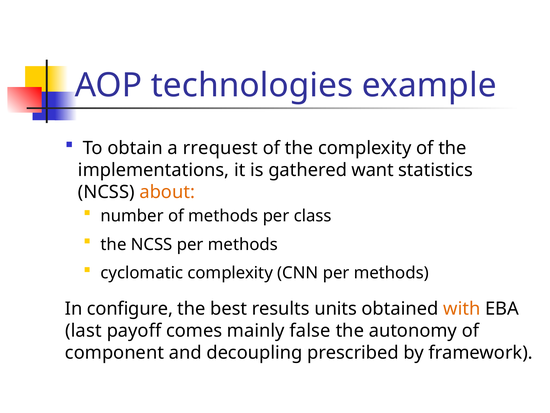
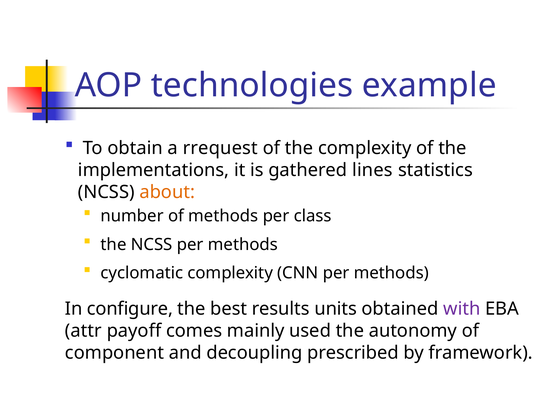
want: want -> lines
with colour: orange -> purple
last: last -> attr
false: false -> used
